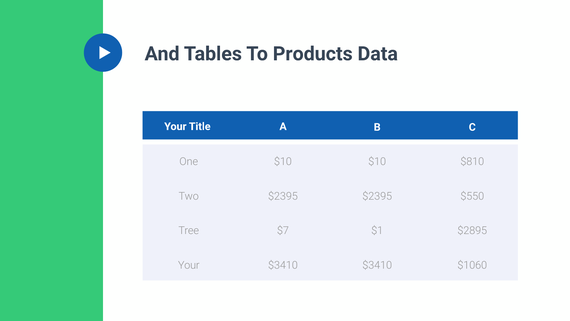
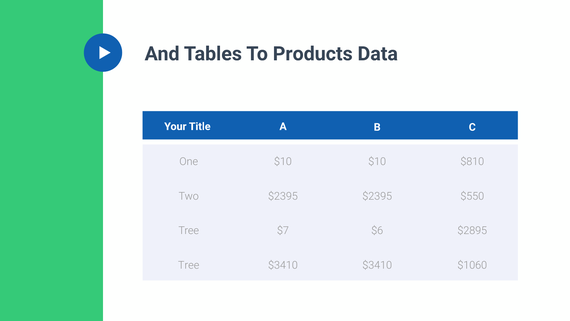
$1: $1 -> $6
Your at (189, 265): Your -> Tree
